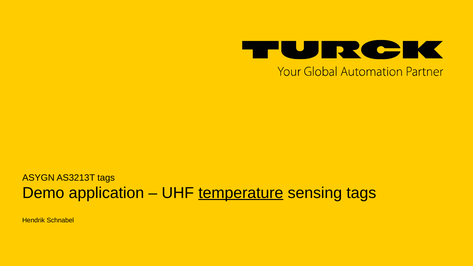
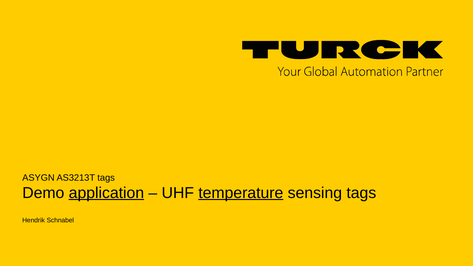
application underline: none -> present
